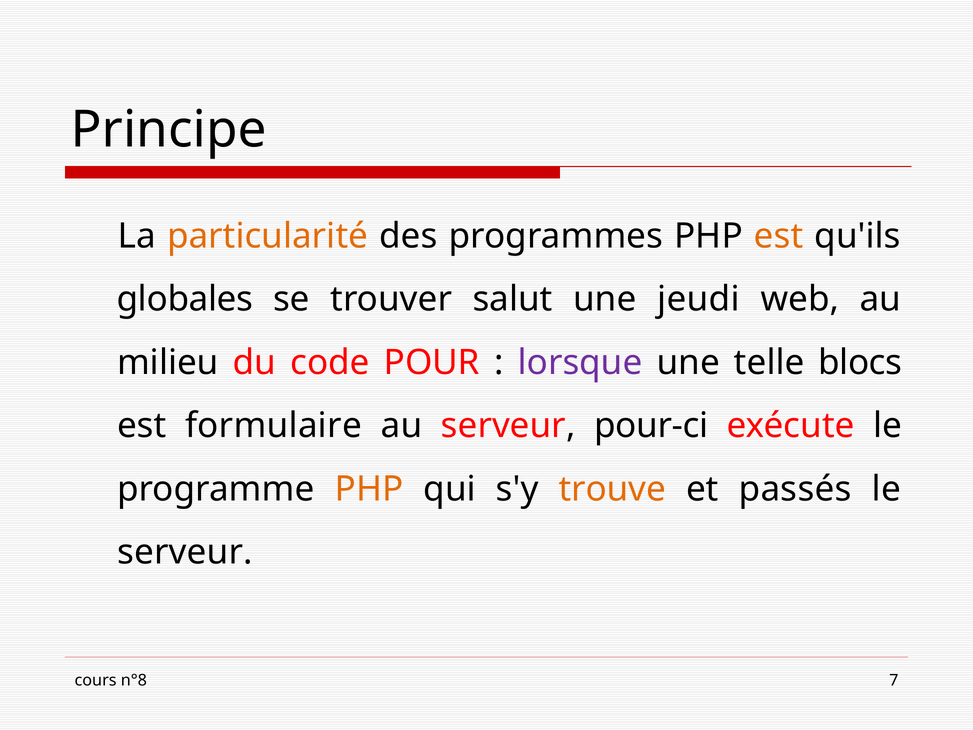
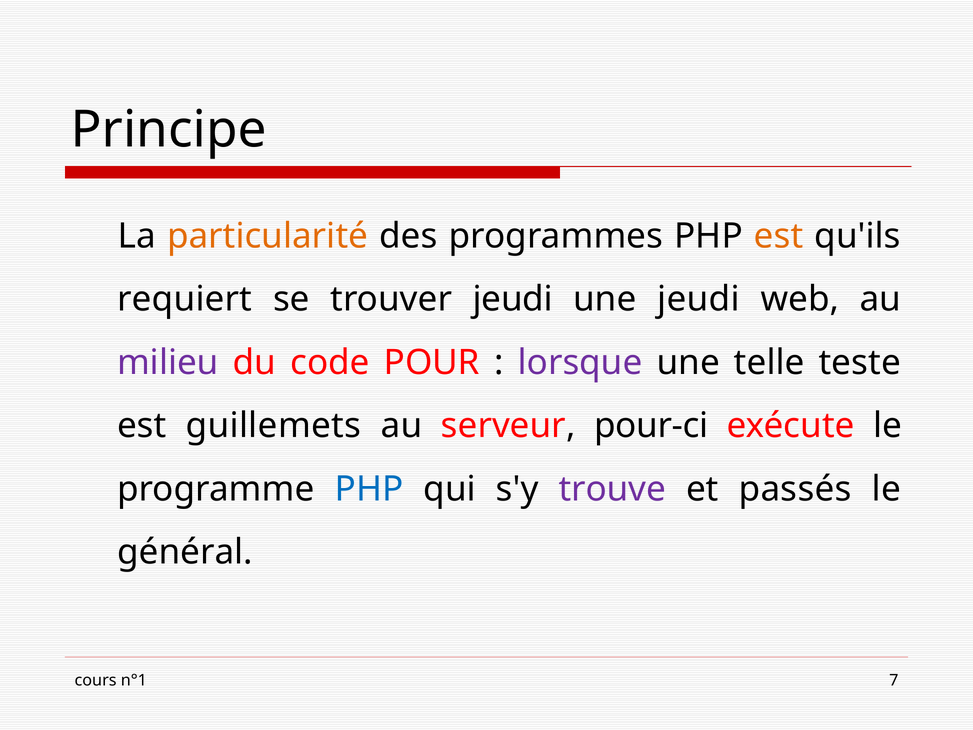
globales: globales -> requiert
trouver salut: salut -> jeudi
milieu colour: black -> purple
blocs: blocs -> teste
formulaire: formulaire -> guillemets
PHP at (369, 489) colour: orange -> blue
trouve colour: orange -> purple
serveur at (185, 552): serveur -> général
n°8: n°8 -> n°1
